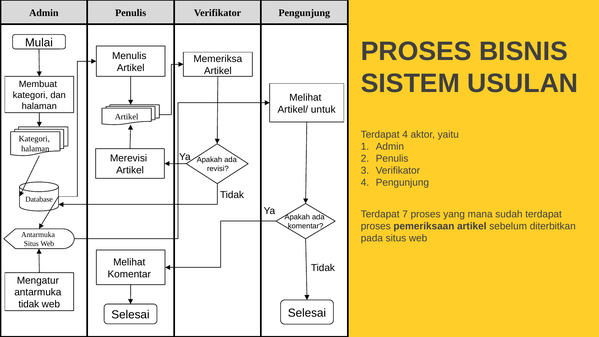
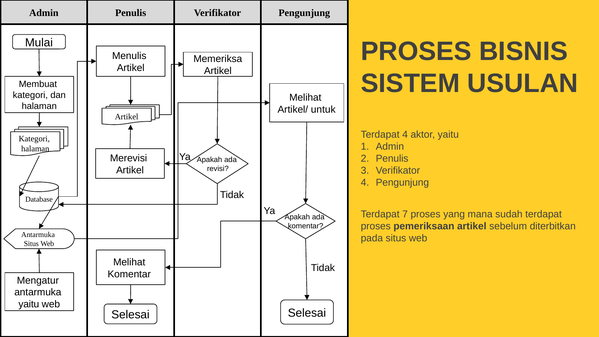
tidak at (29, 304): tidak -> yaitu
